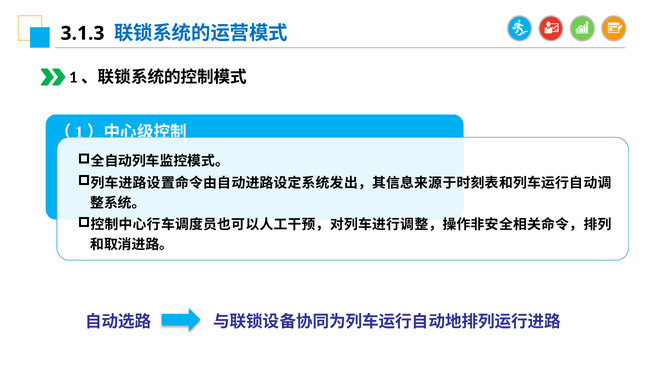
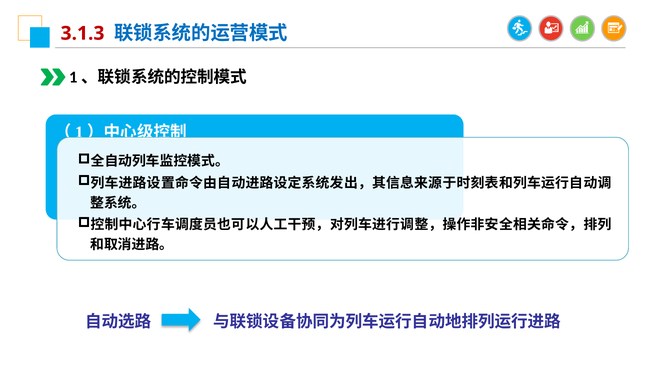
3.1.3 colour: black -> red
